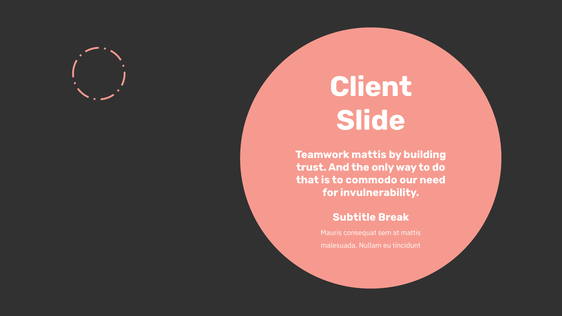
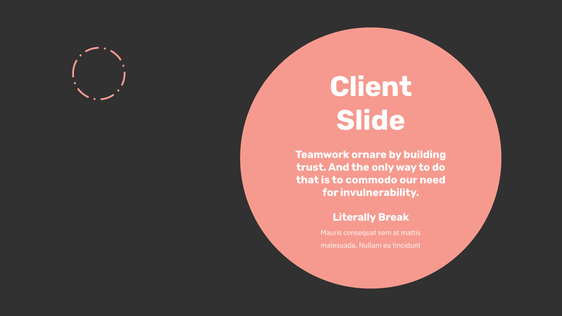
Teamwork mattis: mattis -> ornare
Subtitle: Subtitle -> Literally
